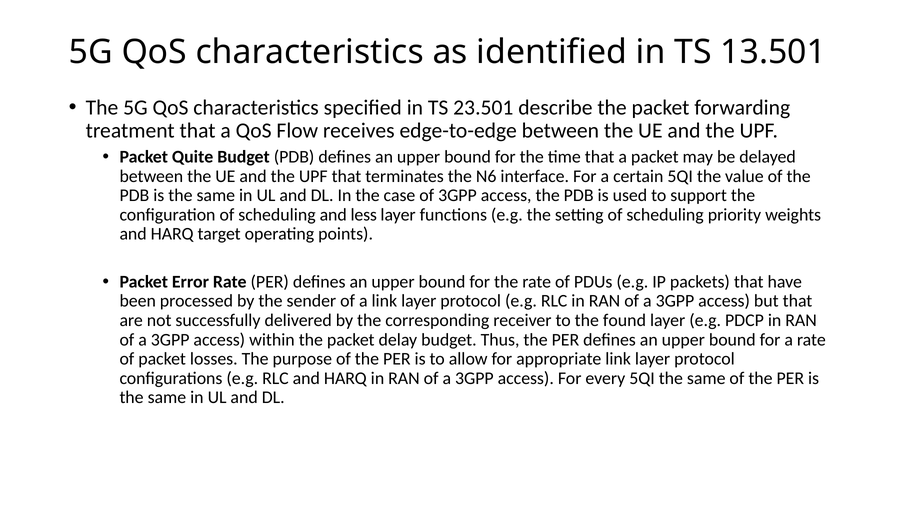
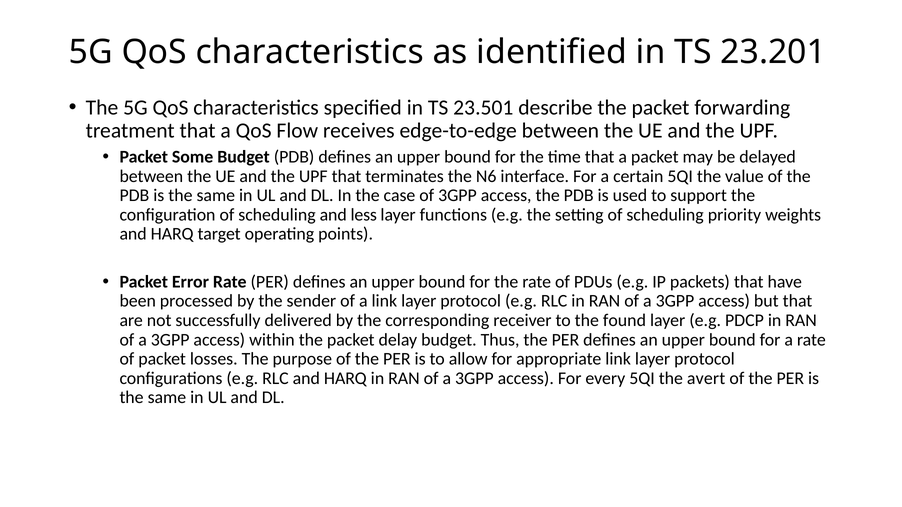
13.501: 13.501 -> 23.201
Quite: Quite -> Some
5QI the same: same -> avert
